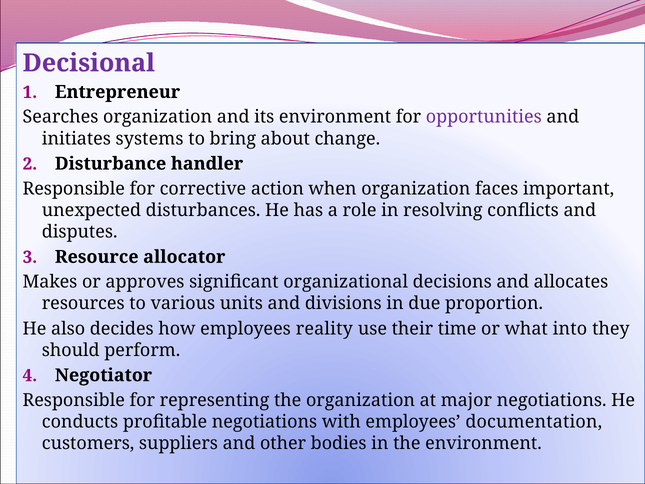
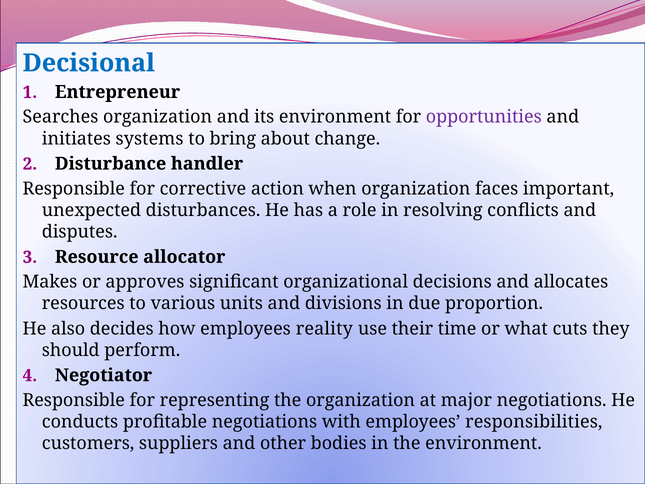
Decisional colour: purple -> blue
into: into -> cuts
documentation: documentation -> responsibilities
